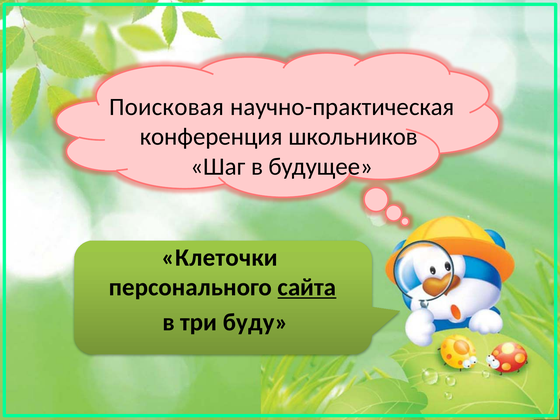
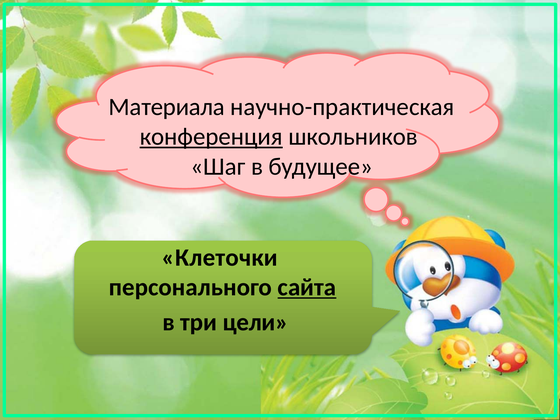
Поисковая: Поисковая -> Материала
конференция underline: none -> present
буду: буду -> цели
